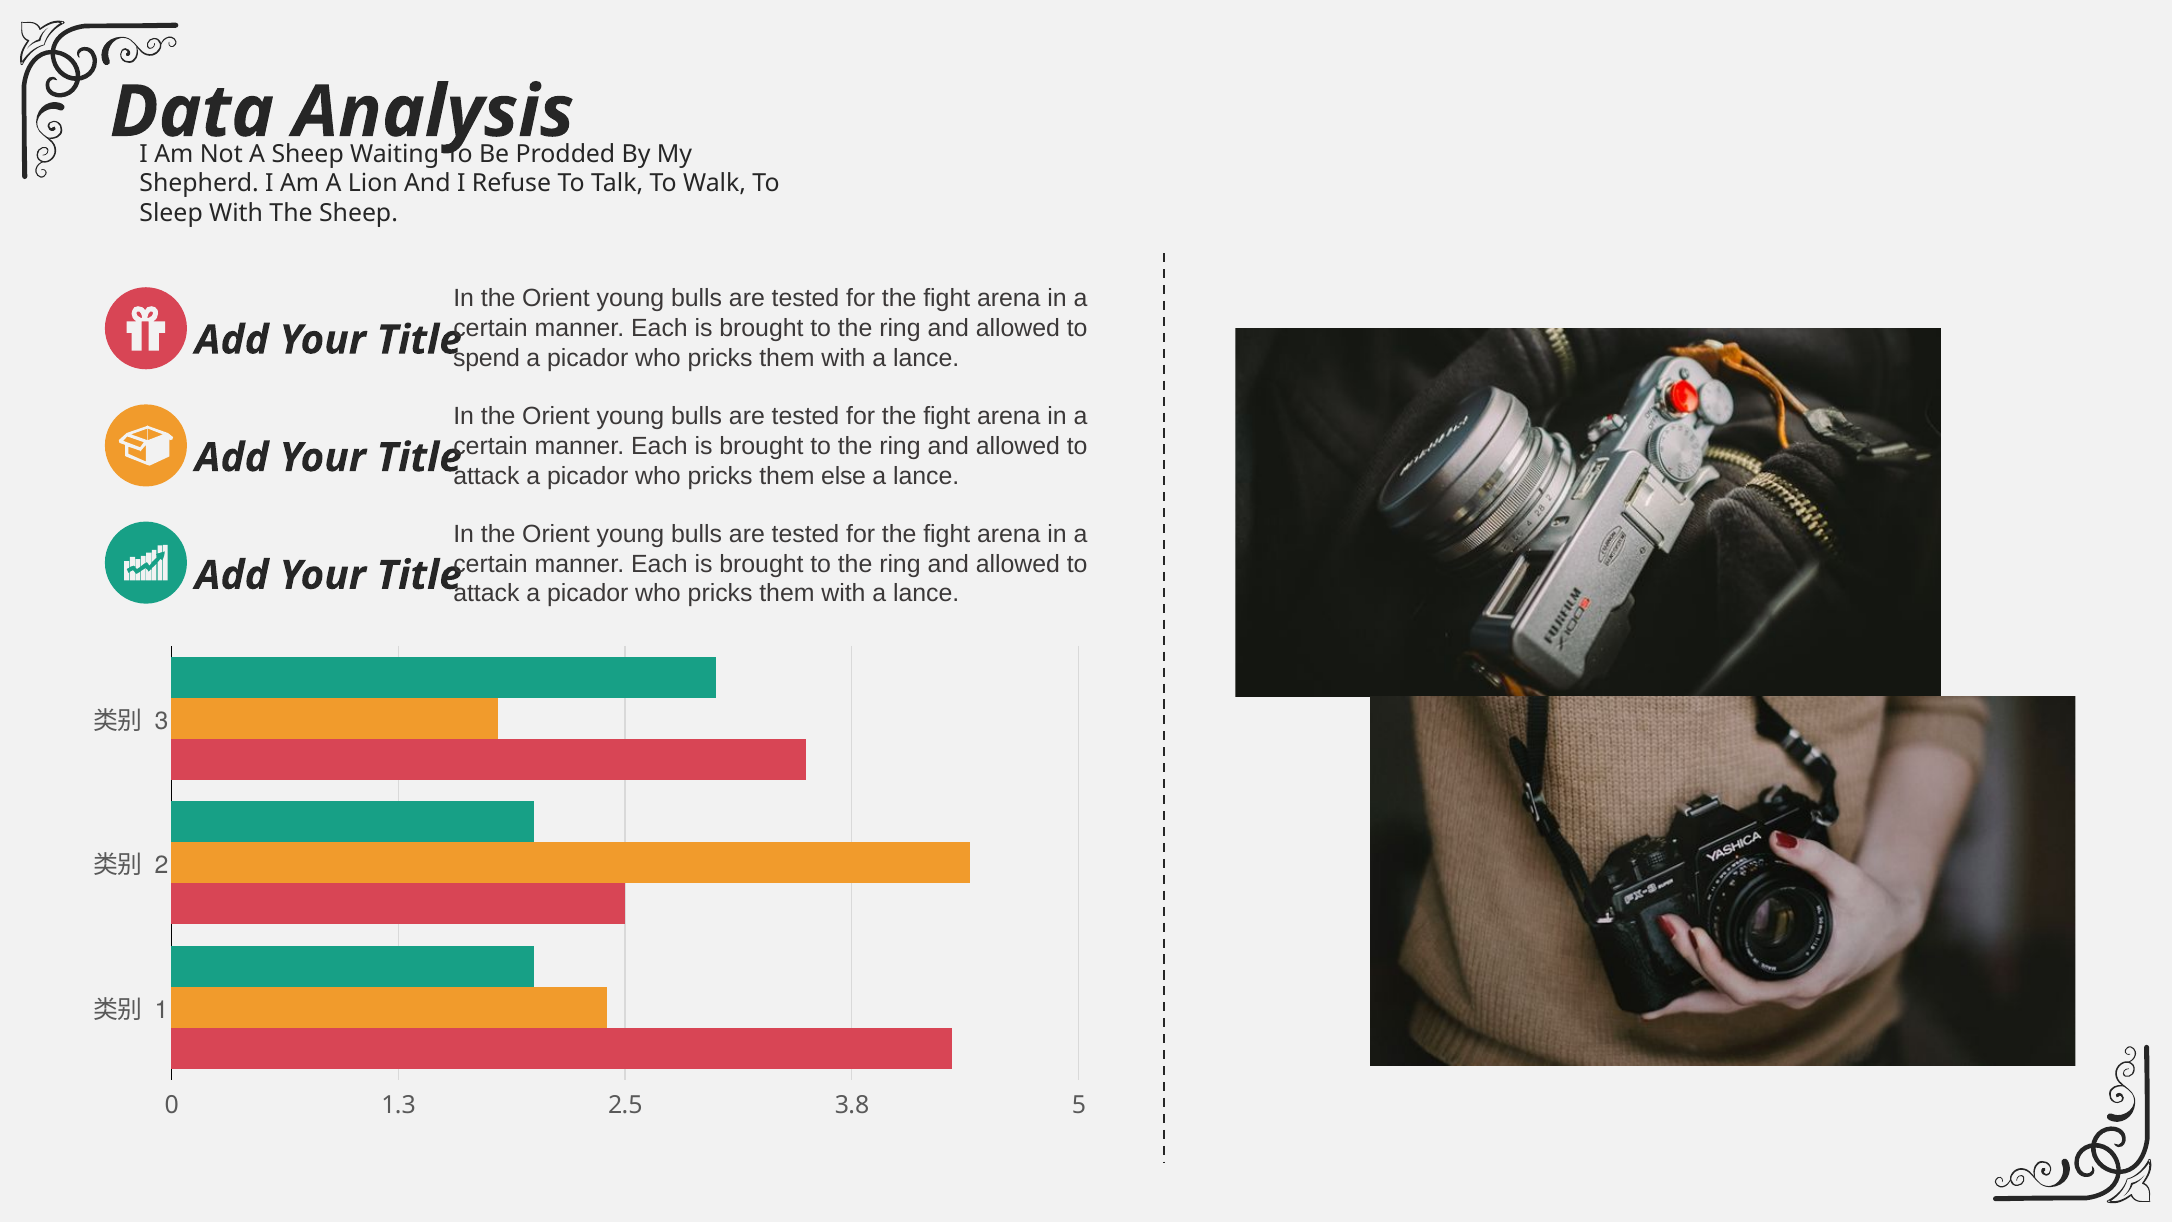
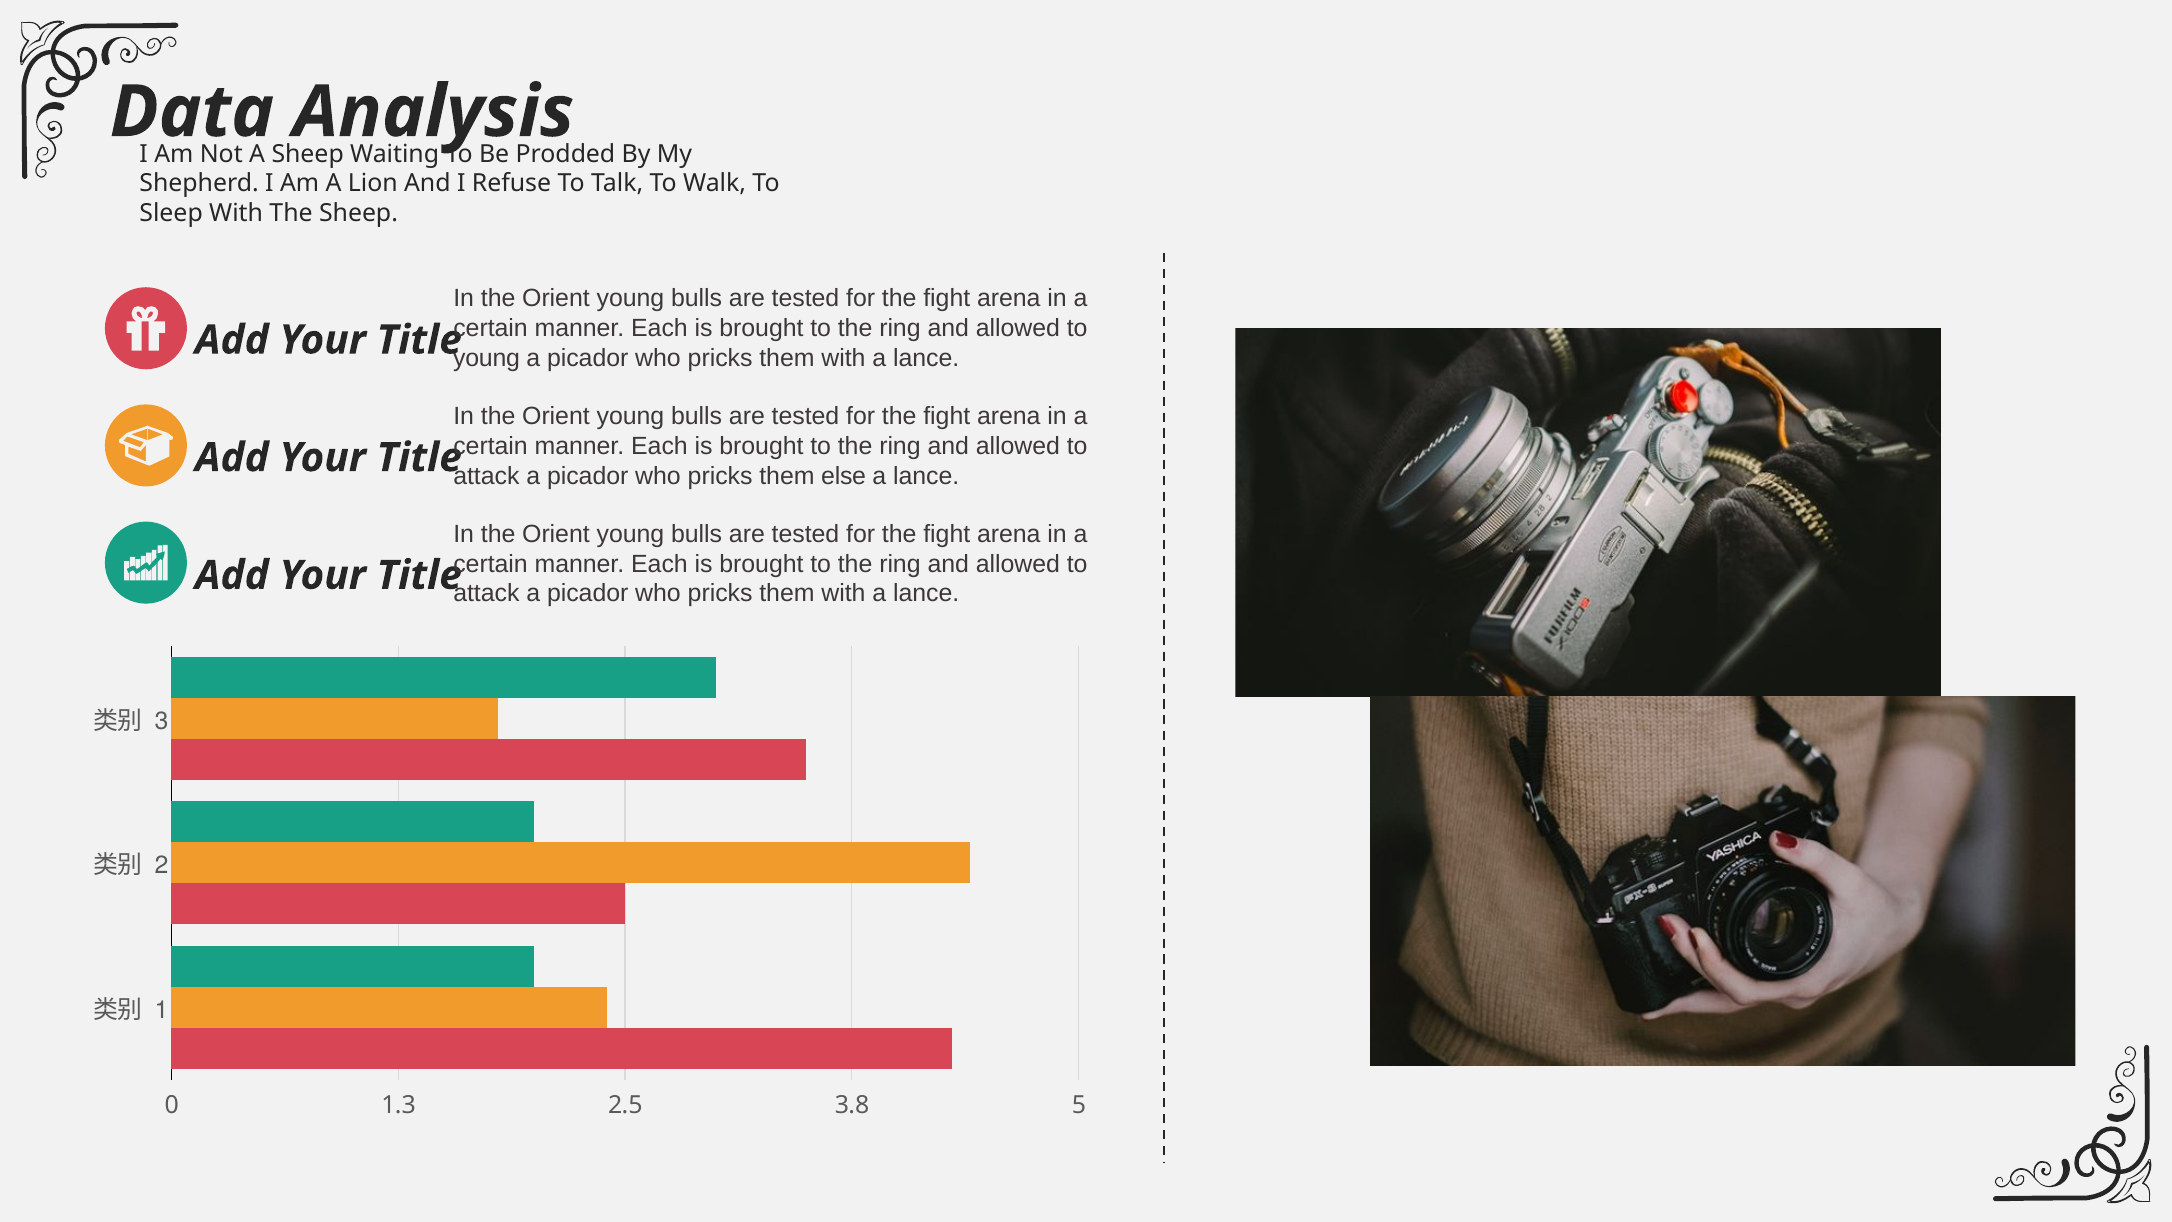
spend at (487, 358): spend -> young
